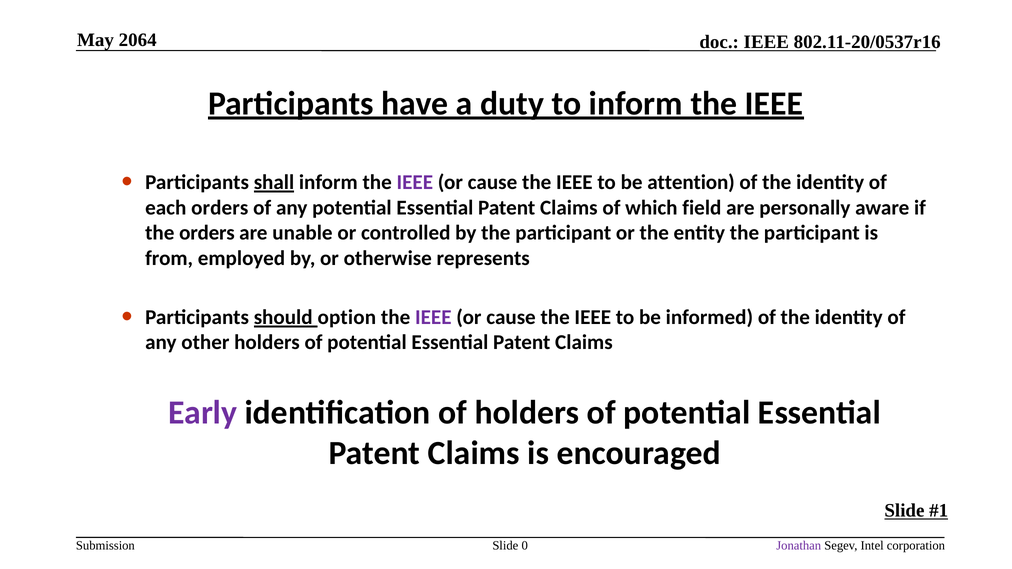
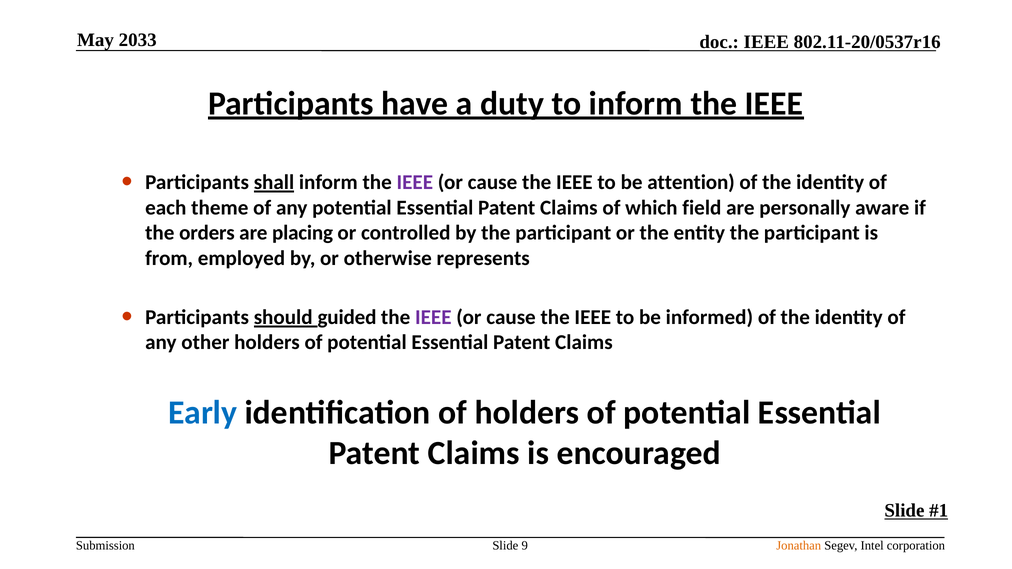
2064: 2064 -> 2033
each orders: orders -> theme
unable: unable -> placing
option: option -> guided
Early colour: purple -> blue
0: 0 -> 9
Jonathan colour: purple -> orange
